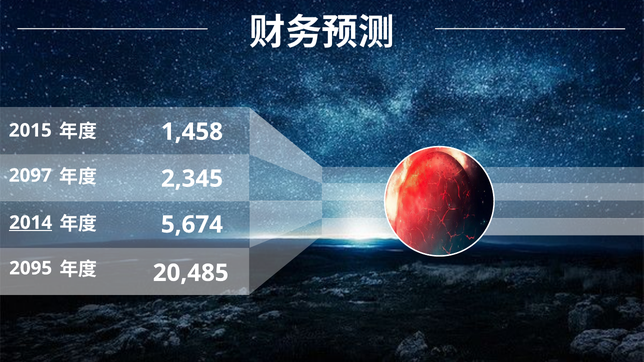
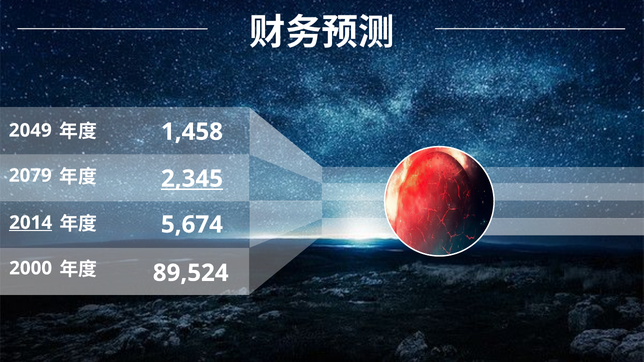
2015: 2015 -> 2049
2097: 2097 -> 2079
2,345 underline: none -> present
2095: 2095 -> 2000
20,485: 20,485 -> 89,524
